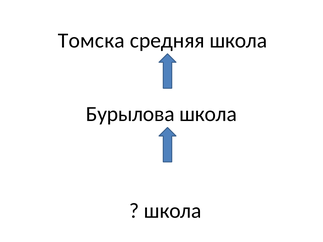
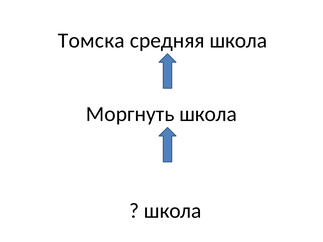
Бурылова: Бурылова -> Моргнуть
